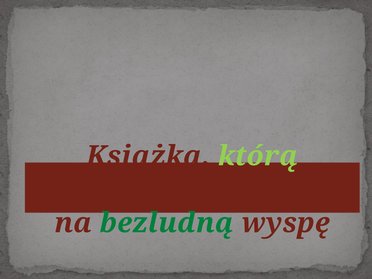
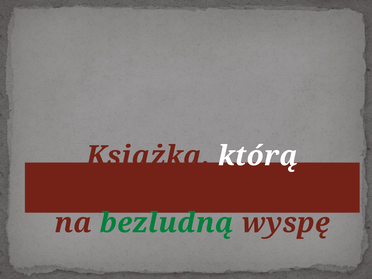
którą colour: light green -> white
